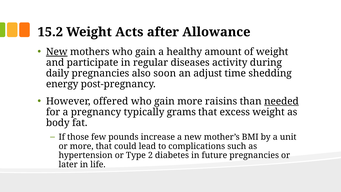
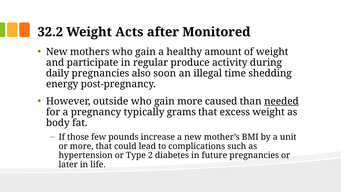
15.2: 15.2 -> 32.2
Allowance: Allowance -> Monitored
New at (57, 52) underline: present -> none
diseases: diseases -> produce
adjust: adjust -> illegal
offered: offered -> outside
raisins: raisins -> caused
